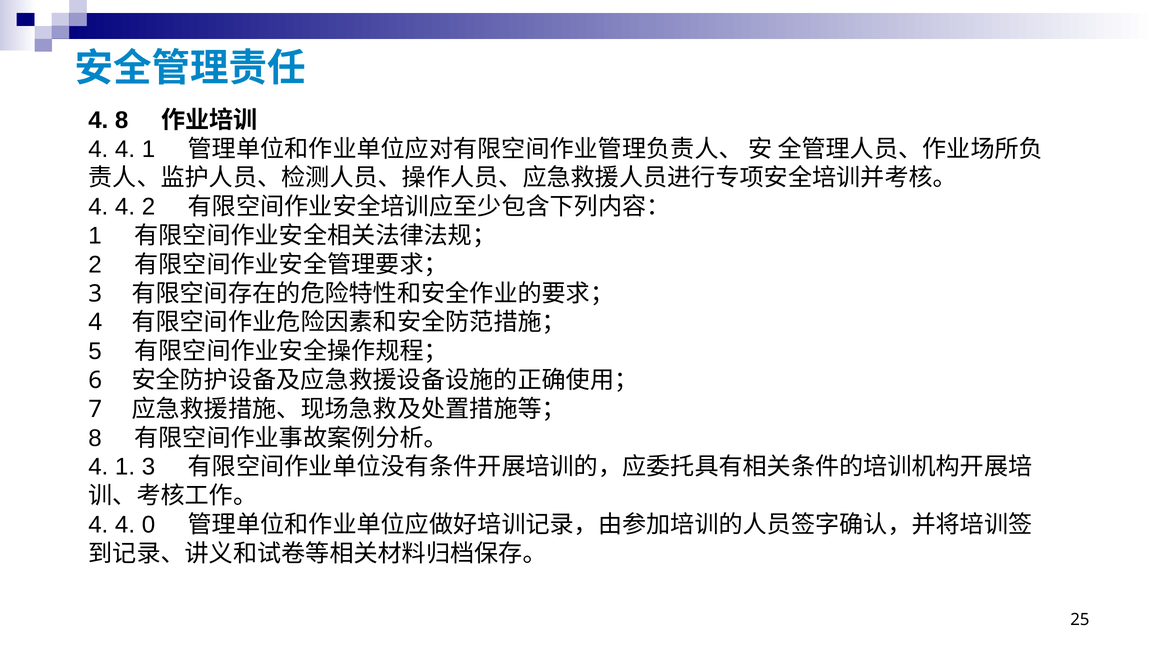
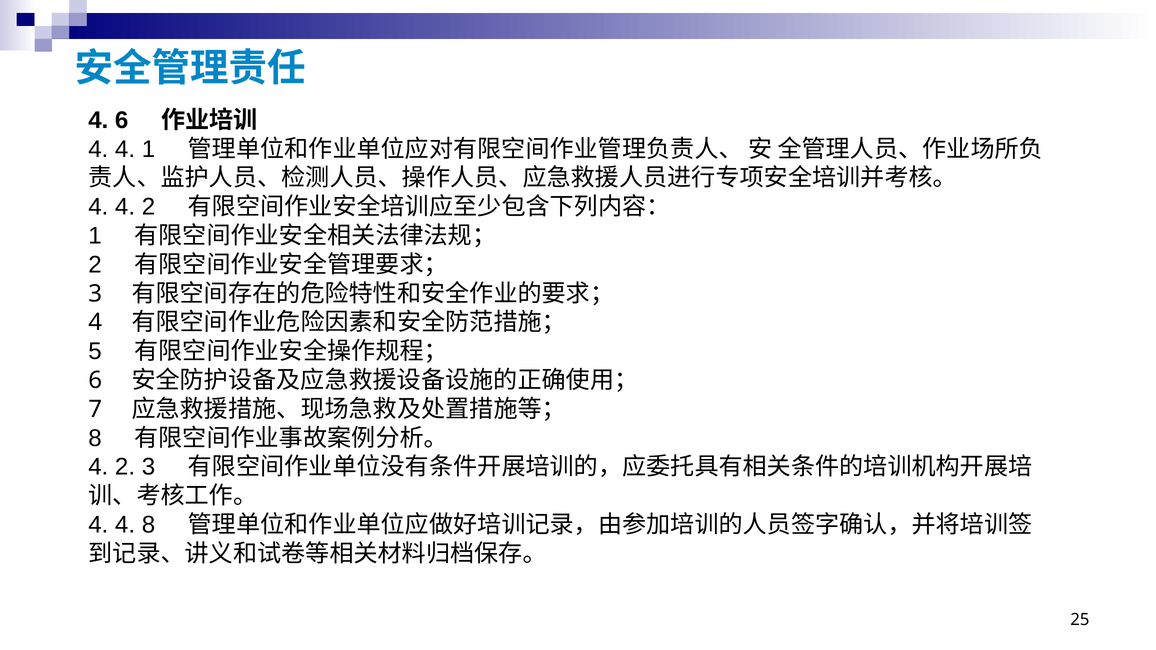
4 8: 8 -> 6
1 at (125, 467): 1 -> 2
4 0: 0 -> 8
